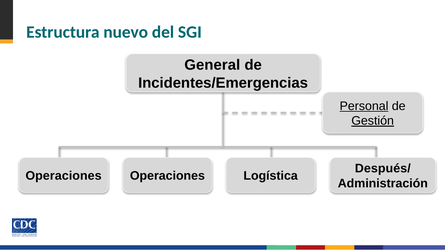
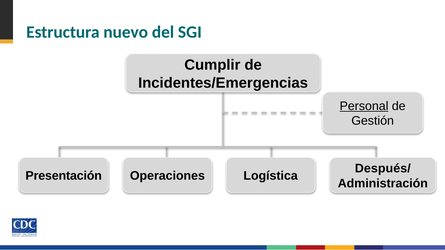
General: General -> Cumplir
Gestión underline: present -> none
Operaciones at (64, 176): Operaciones -> Presentación
